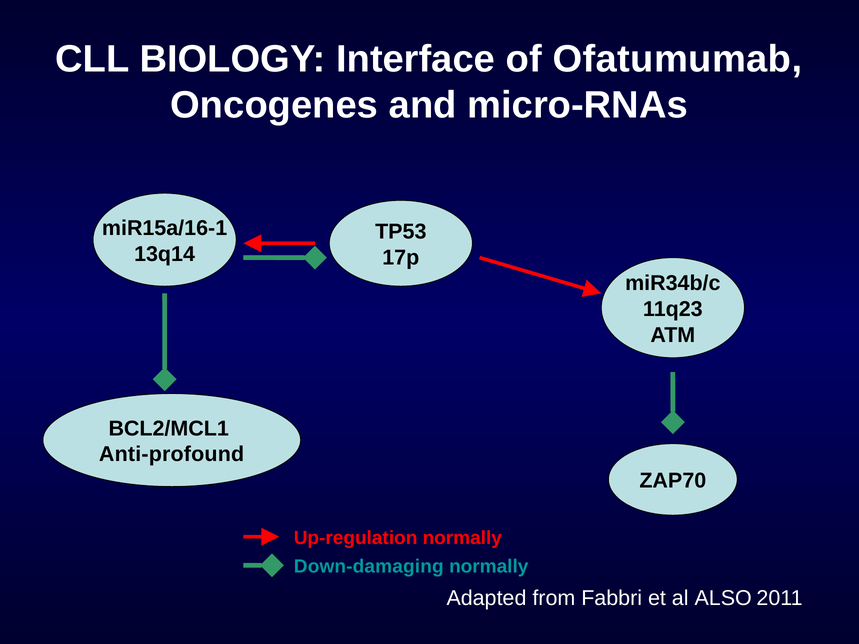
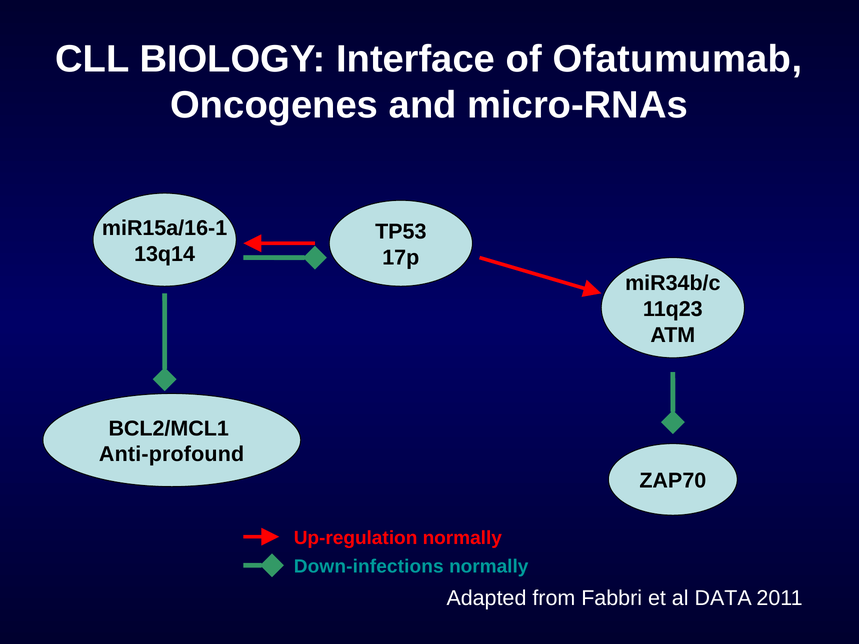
Down-damaging: Down-damaging -> Down-infections
ALSO: ALSO -> DATA
